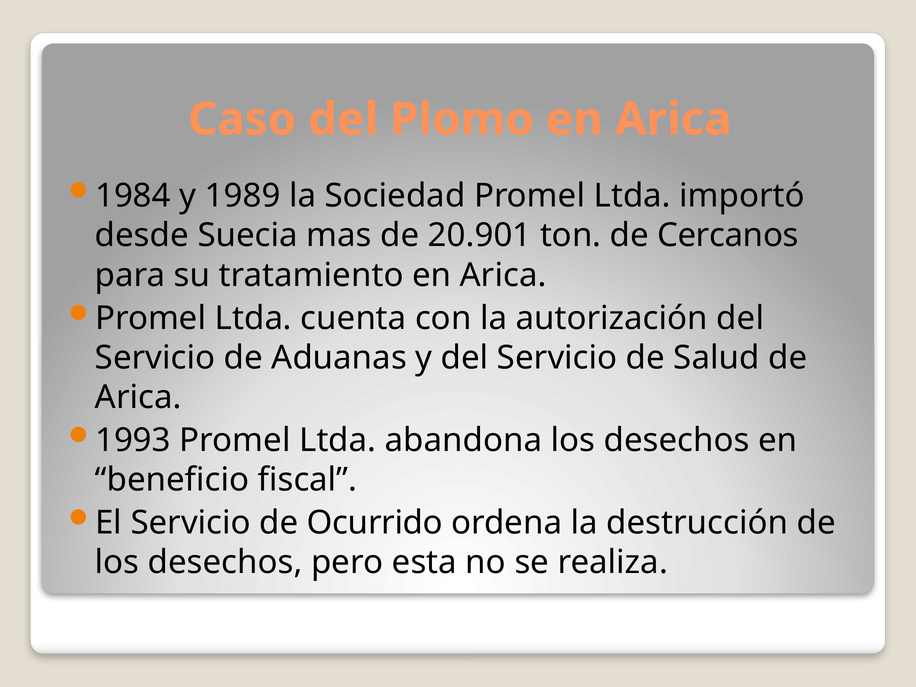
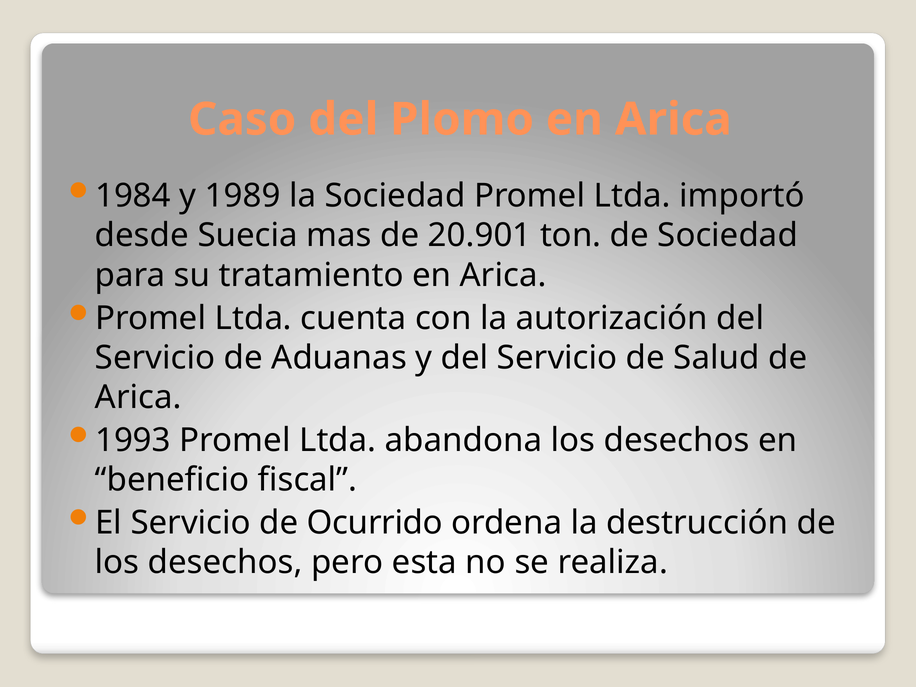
de Cercanos: Cercanos -> Sociedad
